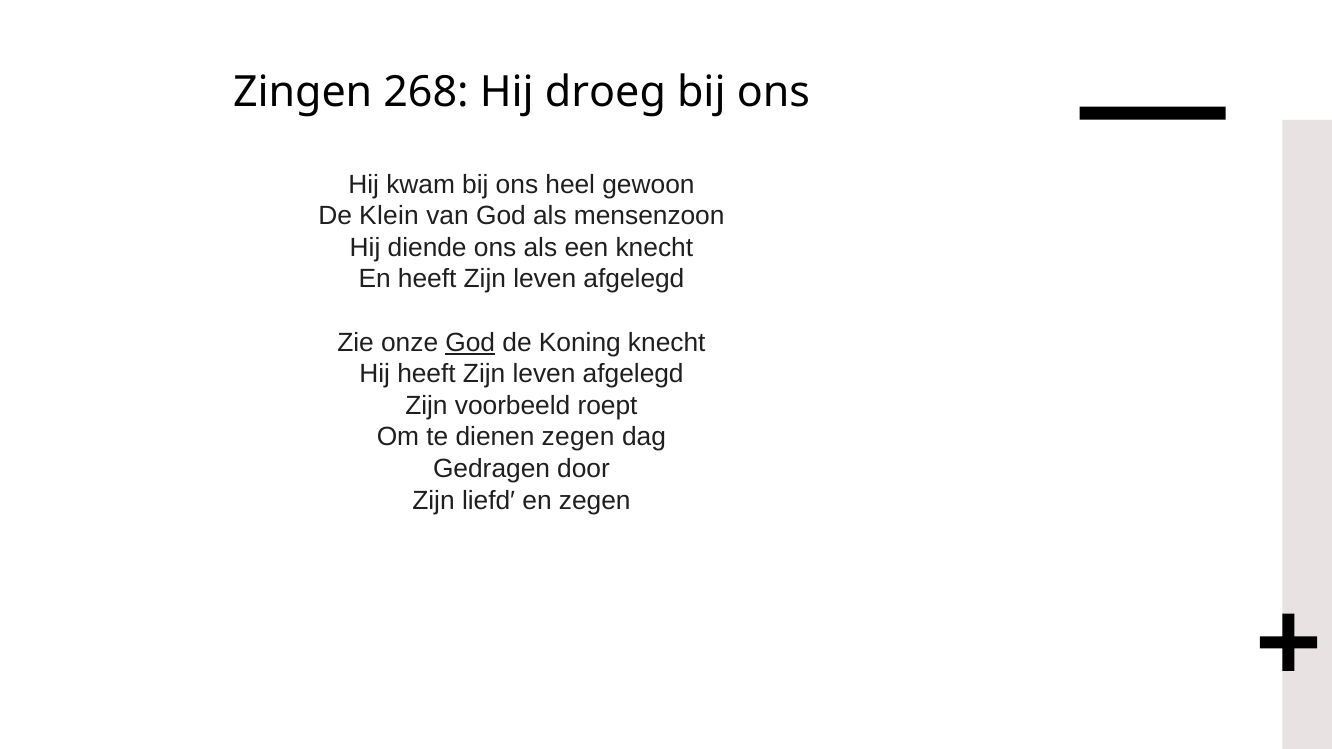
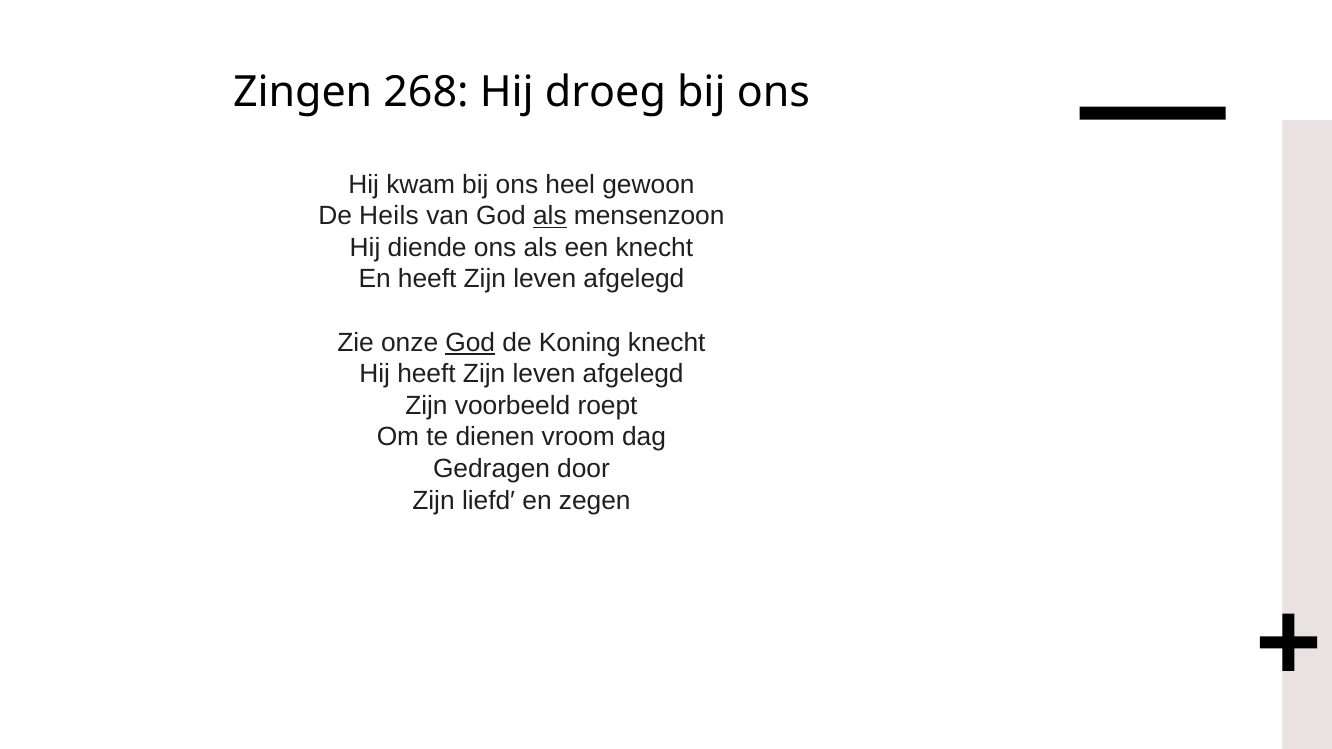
Klein: Klein -> Heils
als at (550, 216) underline: none -> present
dienen zegen: zegen -> vroom
